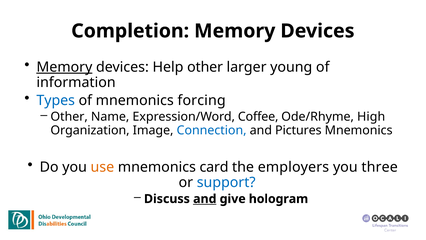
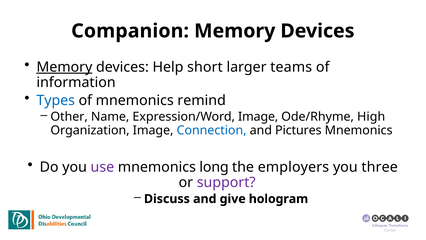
Completion: Completion -> Companion
Help other: other -> short
young: young -> teams
forcing: forcing -> remind
Expression/Word Coffee: Coffee -> Image
use colour: orange -> purple
card: card -> long
support colour: blue -> purple
and at (205, 199) underline: present -> none
